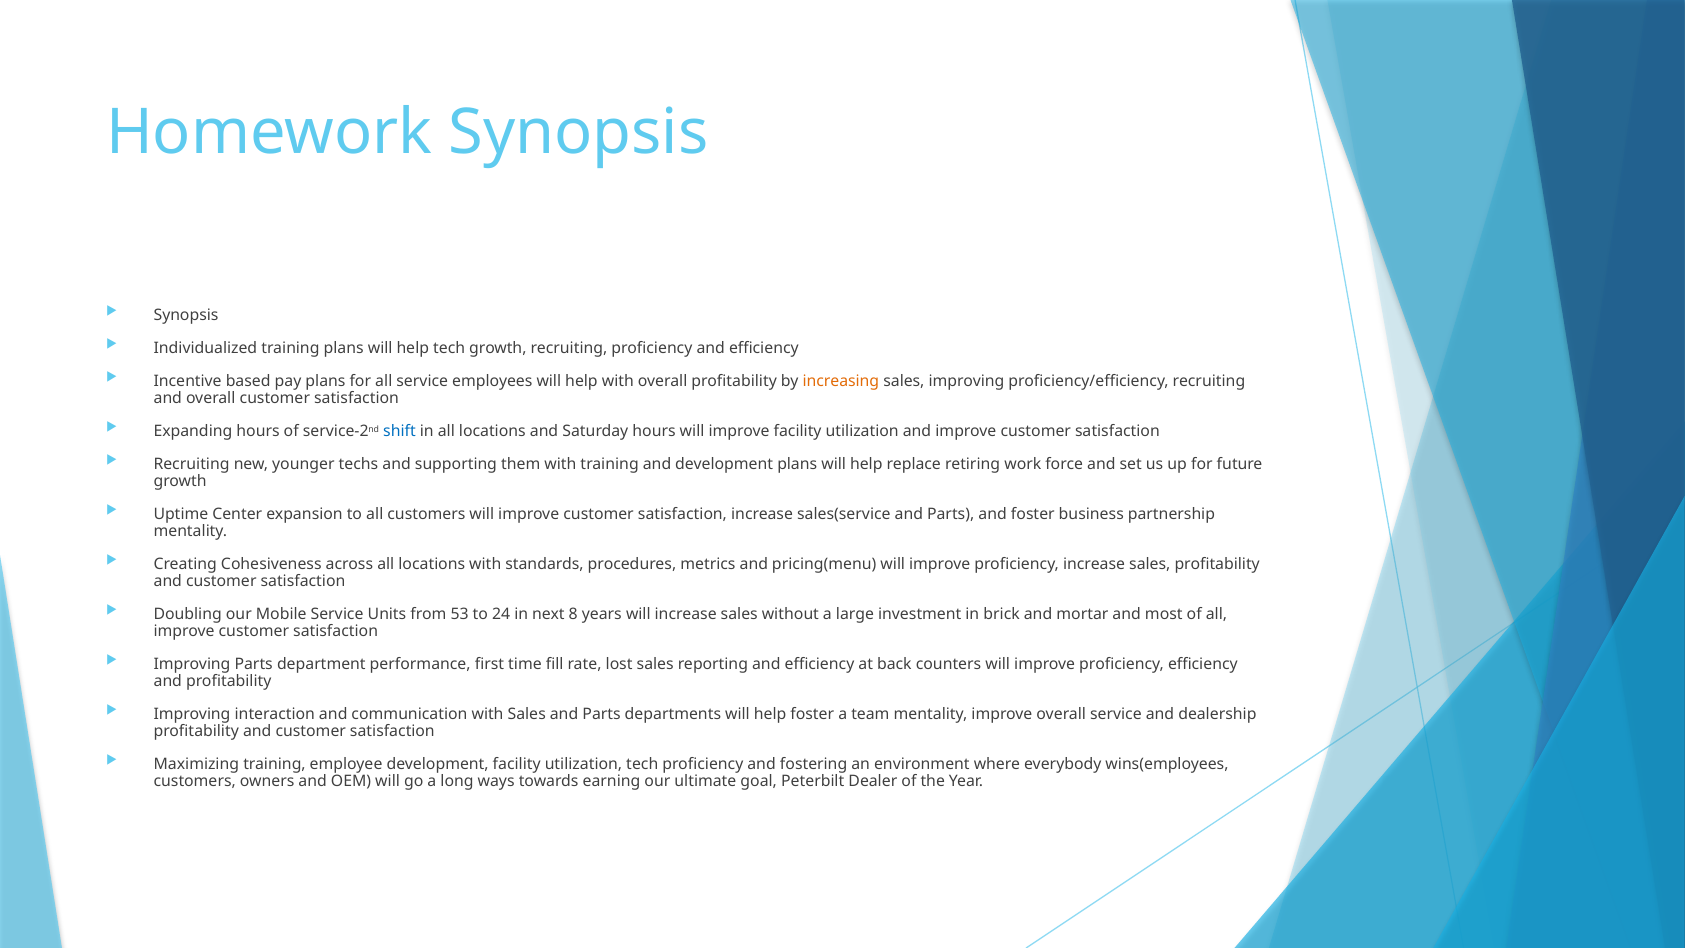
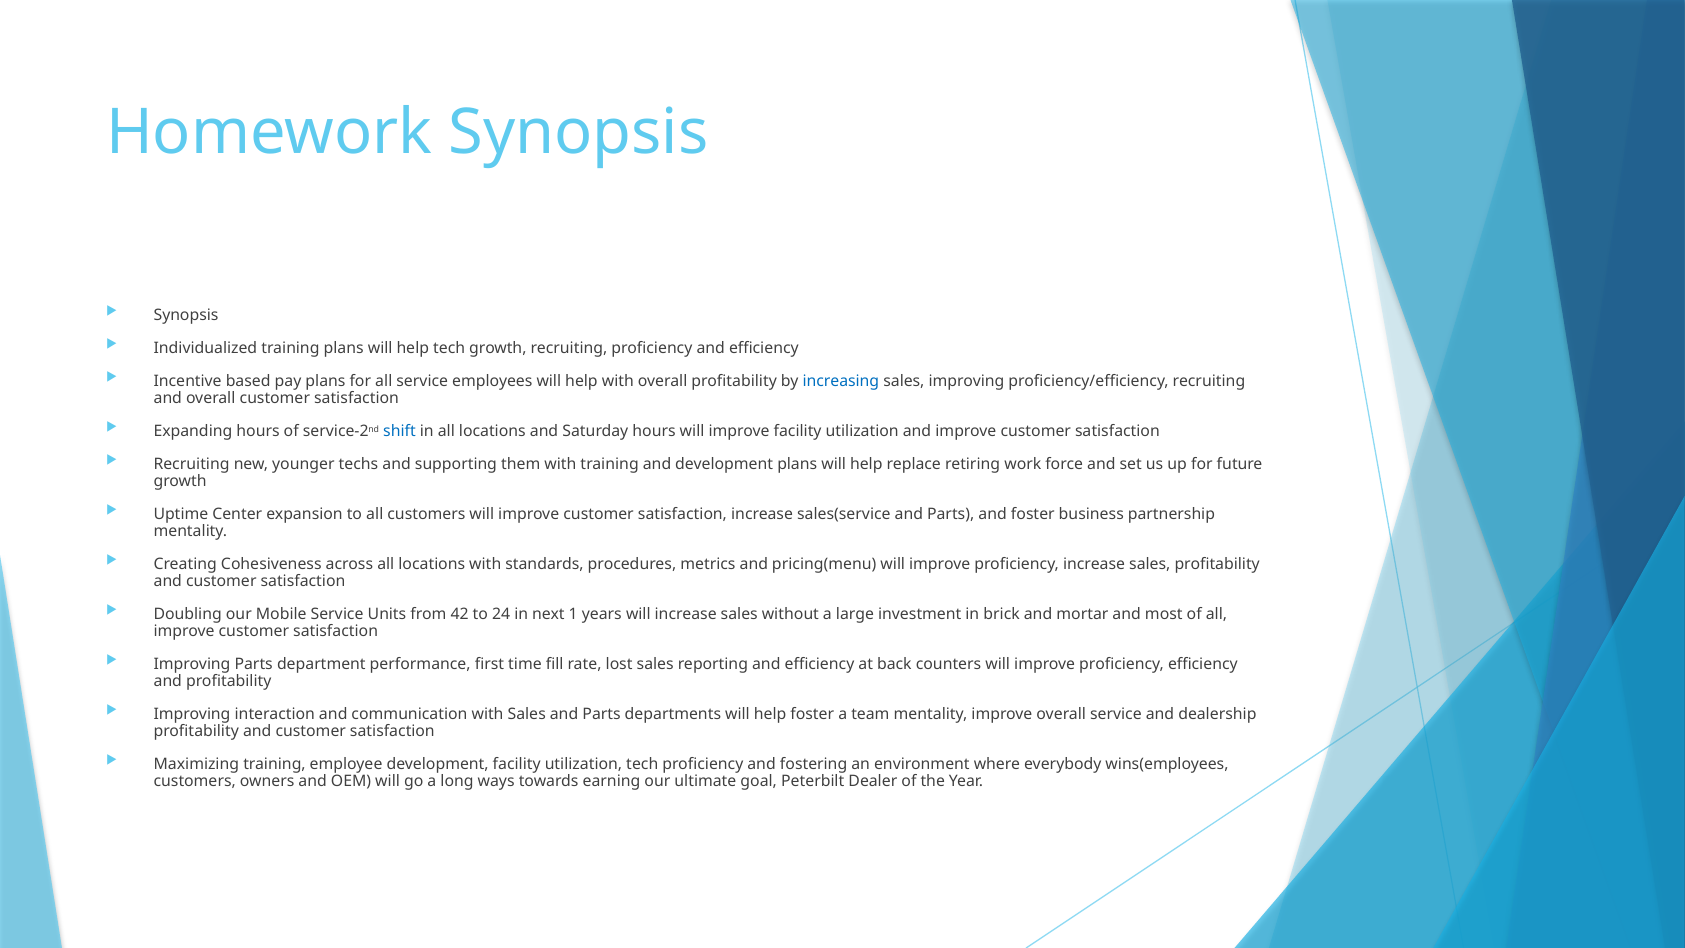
increasing colour: orange -> blue
53: 53 -> 42
8: 8 -> 1
